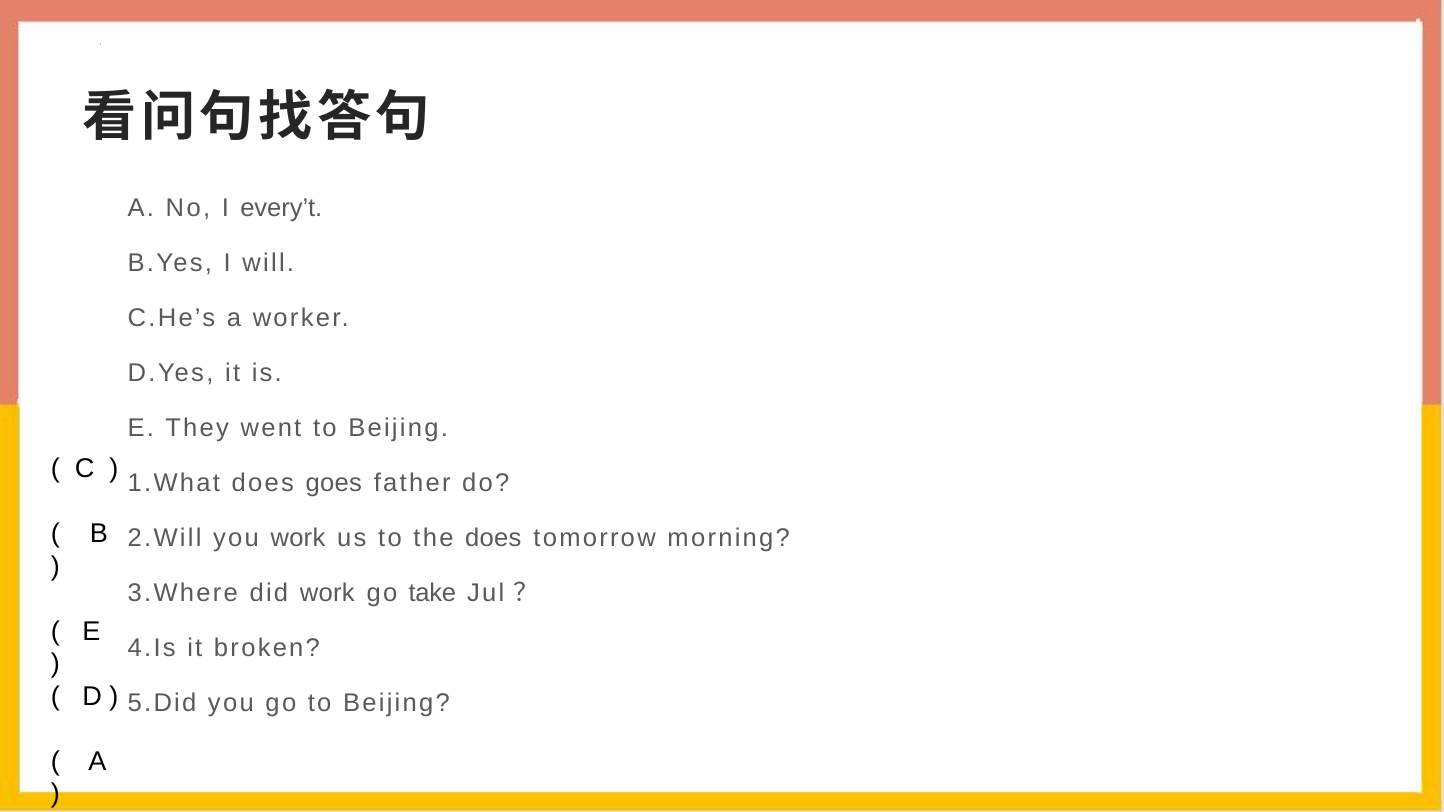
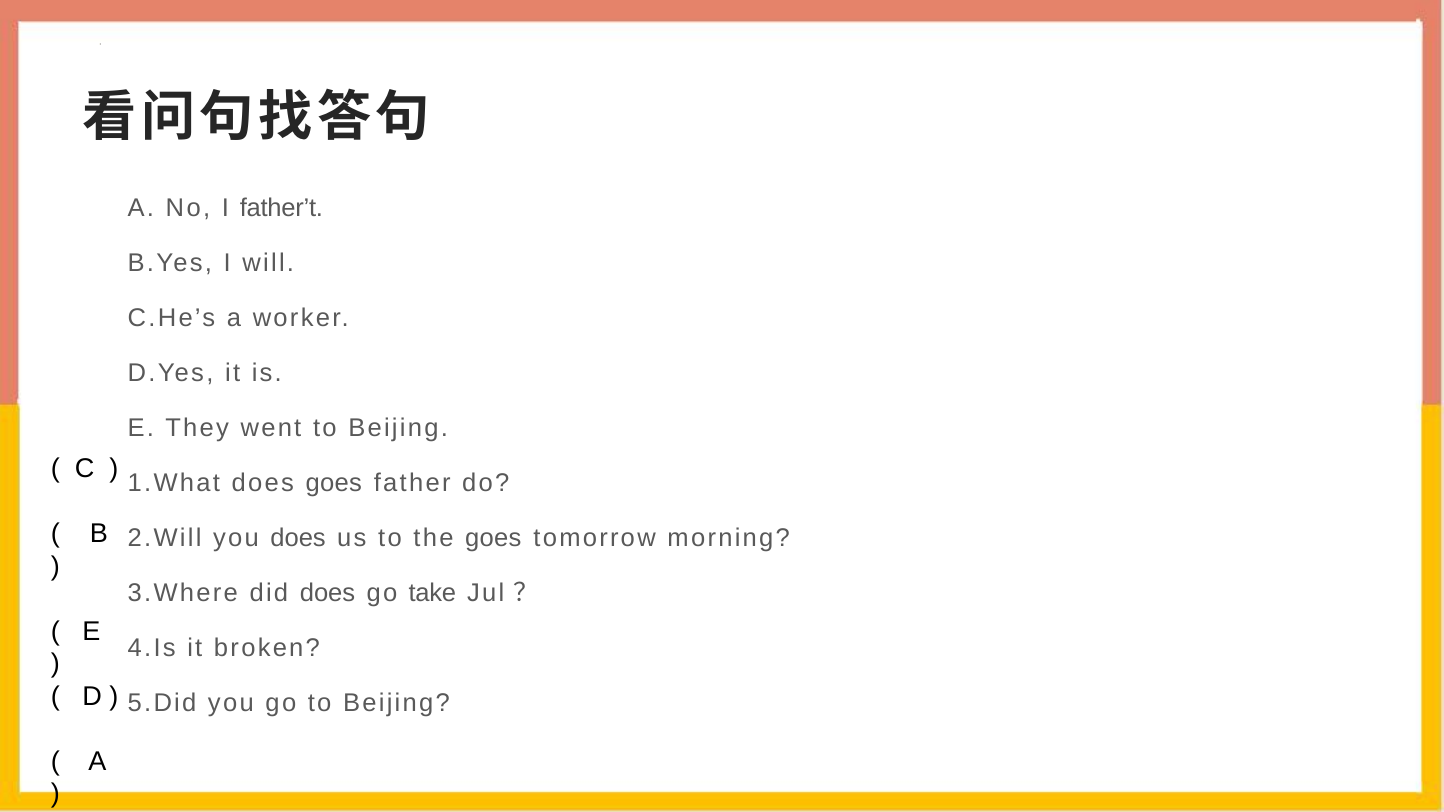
every’t: every’t -> father’t
you work: work -> does
the does: does -> goes
did work: work -> does
